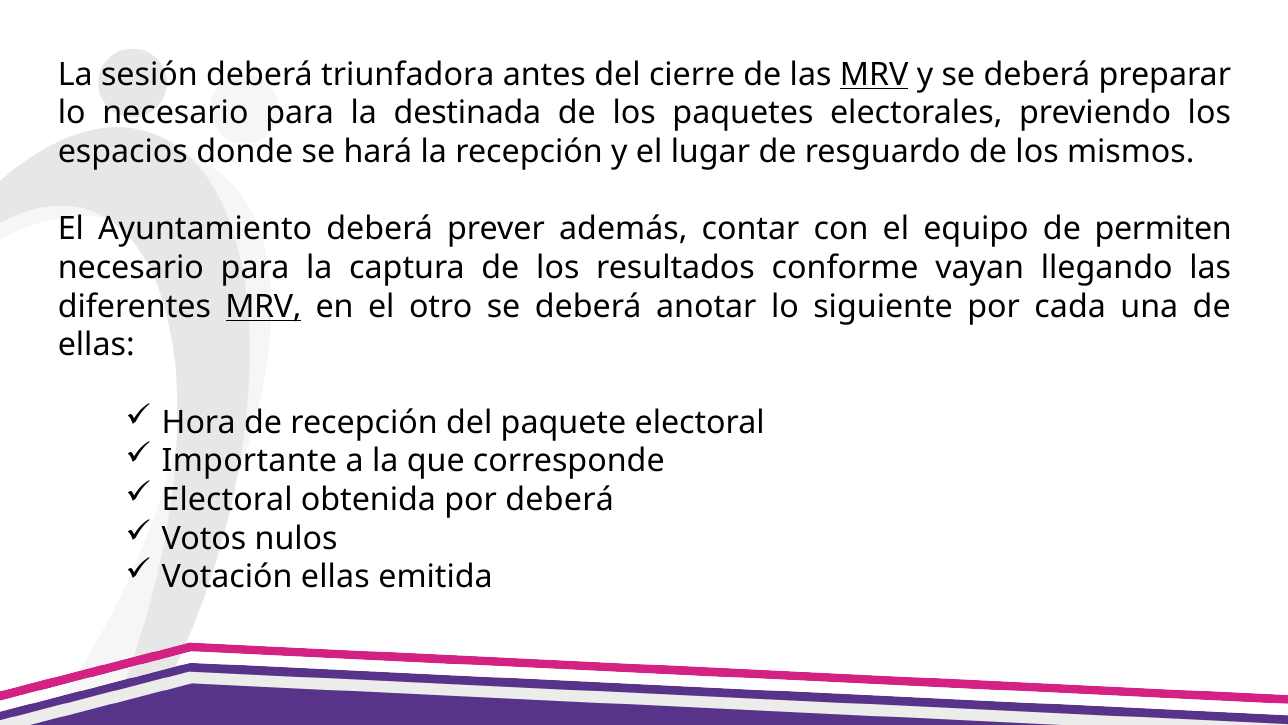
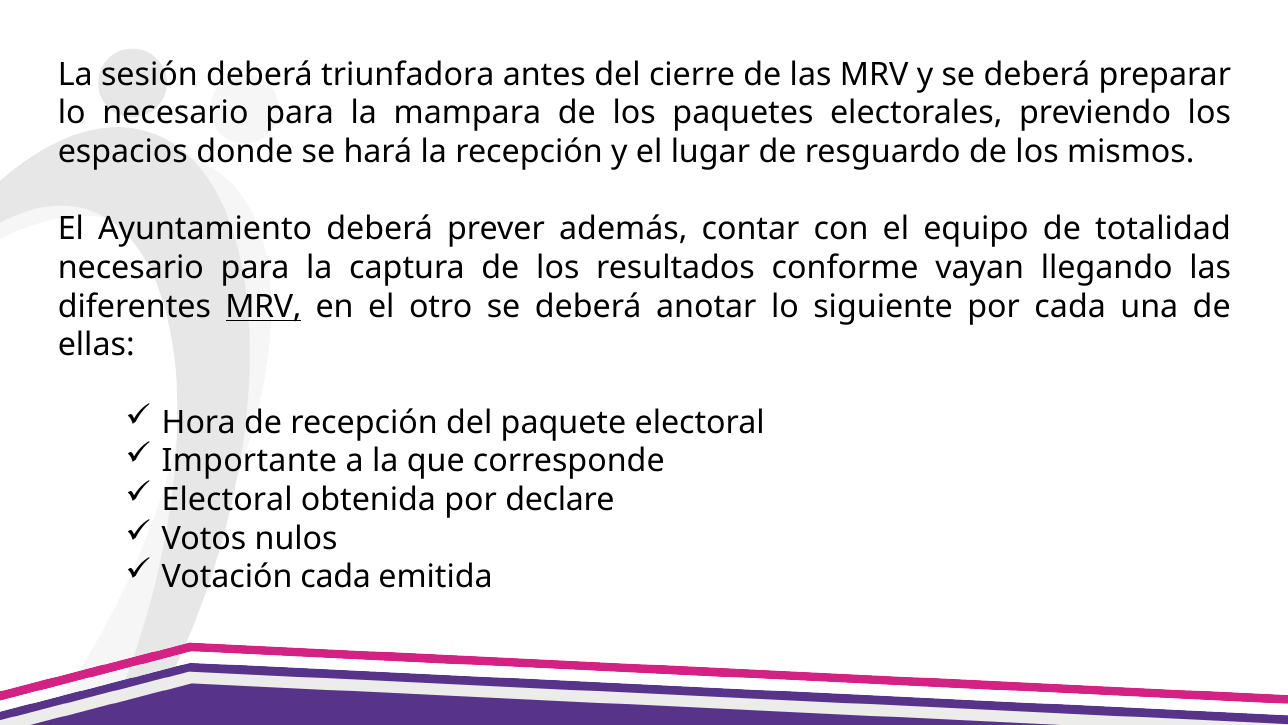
MRV at (874, 75) underline: present -> none
destinada: destinada -> mampara
permiten: permiten -> totalidad
por deberá: deberá -> declare
Votación ellas: ellas -> cada
